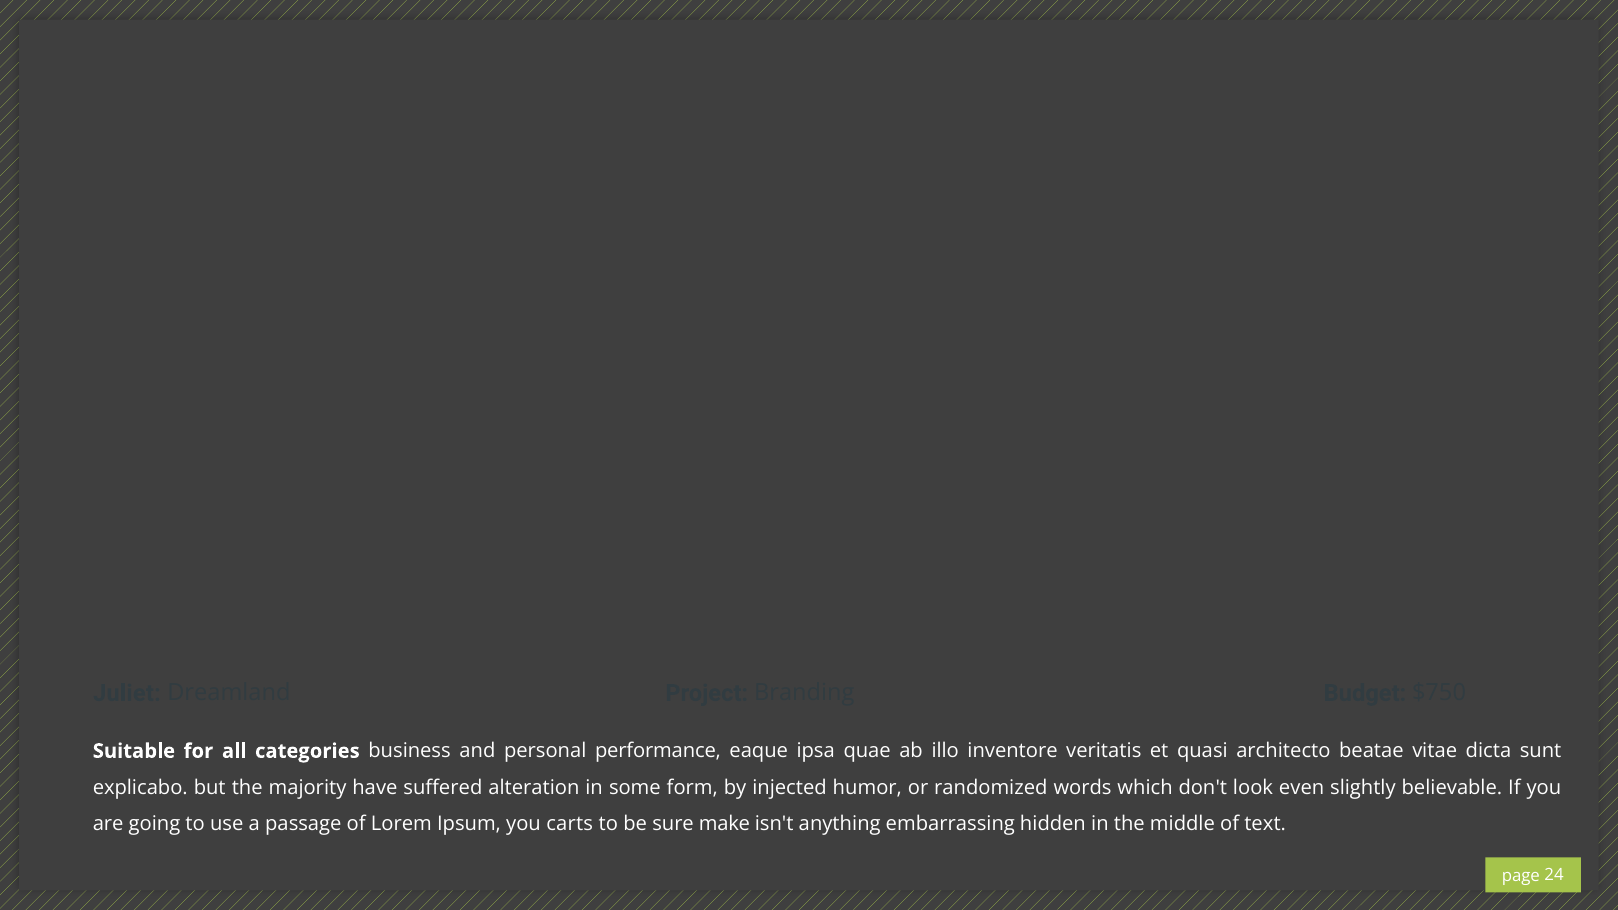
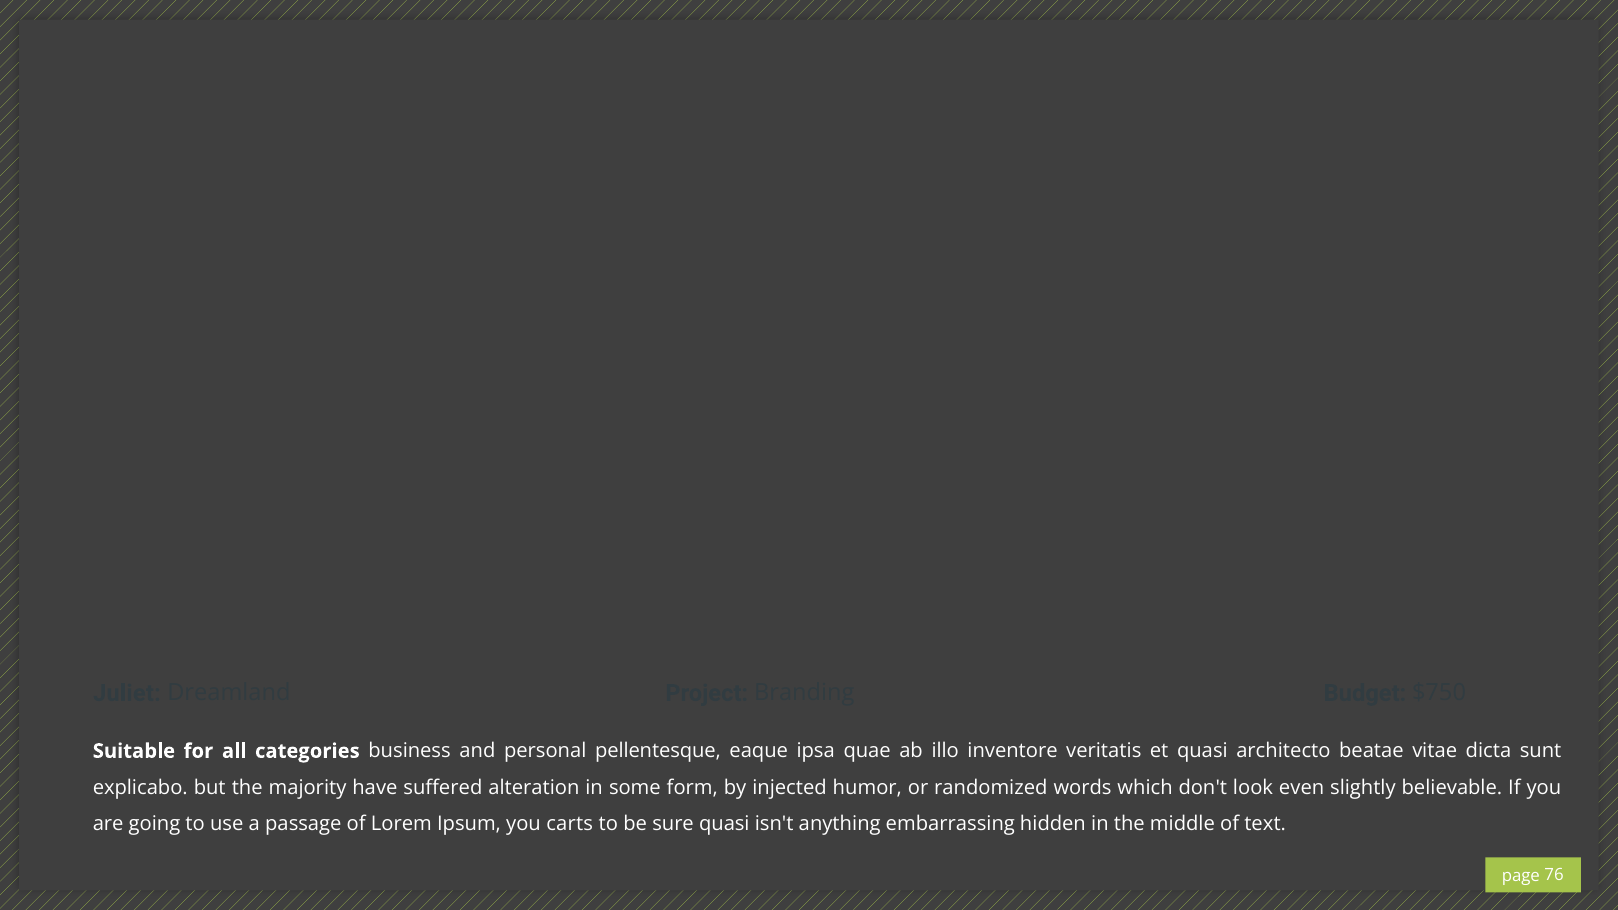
performance: performance -> pellentesque
sure make: make -> quasi
24: 24 -> 76
